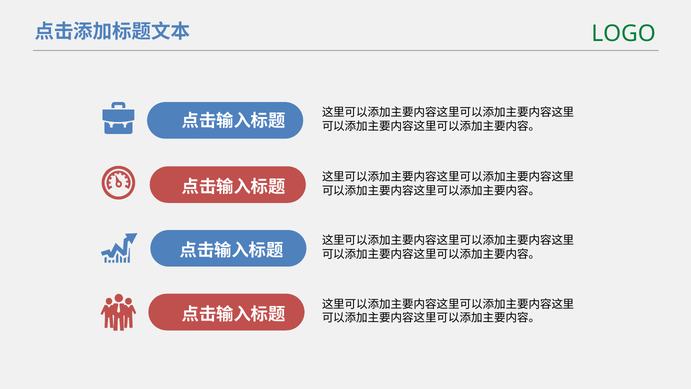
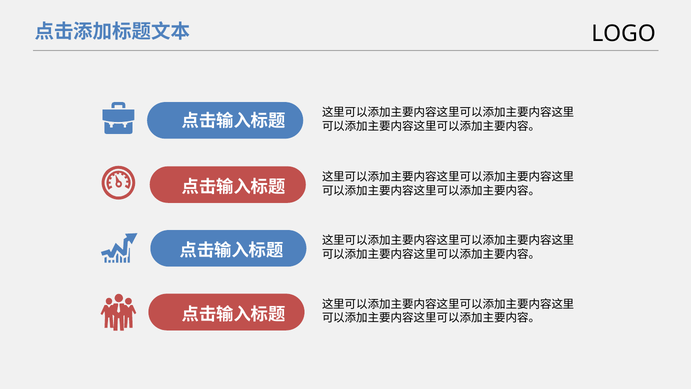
LOGO colour: green -> black
